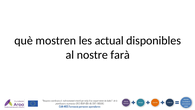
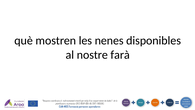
actual: actual -> nenes
